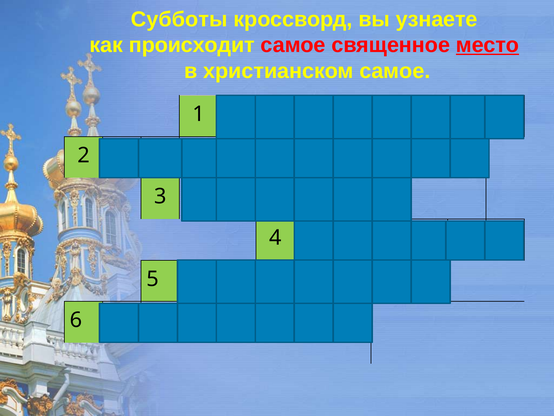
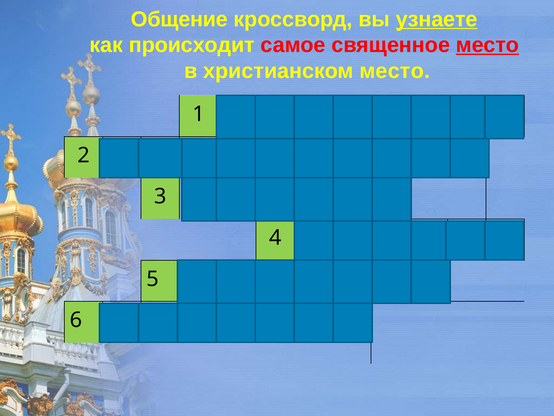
Субботы: Субботы -> Общение
узнаете underline: none -> present
христианском самое: самое -> место
